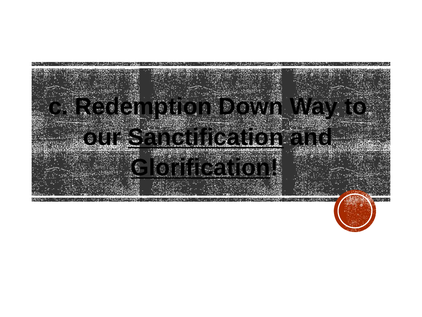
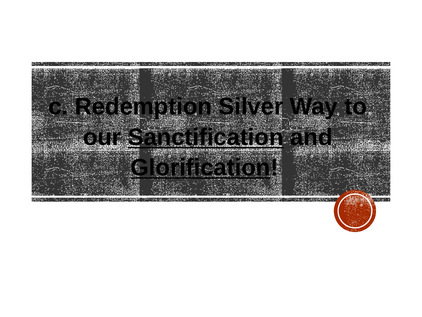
Down: Down -> Silver
